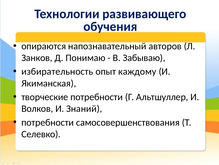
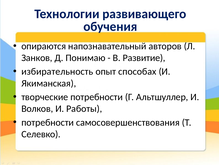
Забываю: Забываю -> Развитие
каждому: каждому -> способах
Знаний: Знаний -> Работы
